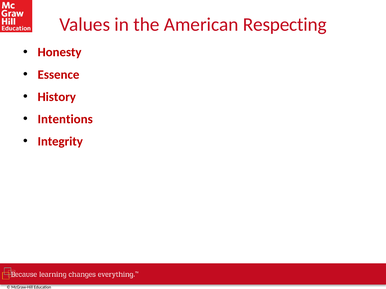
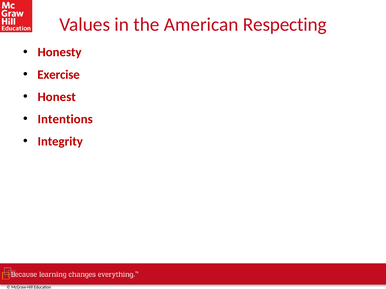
Essence: Essence -> Exercise
History: History -> Honest
